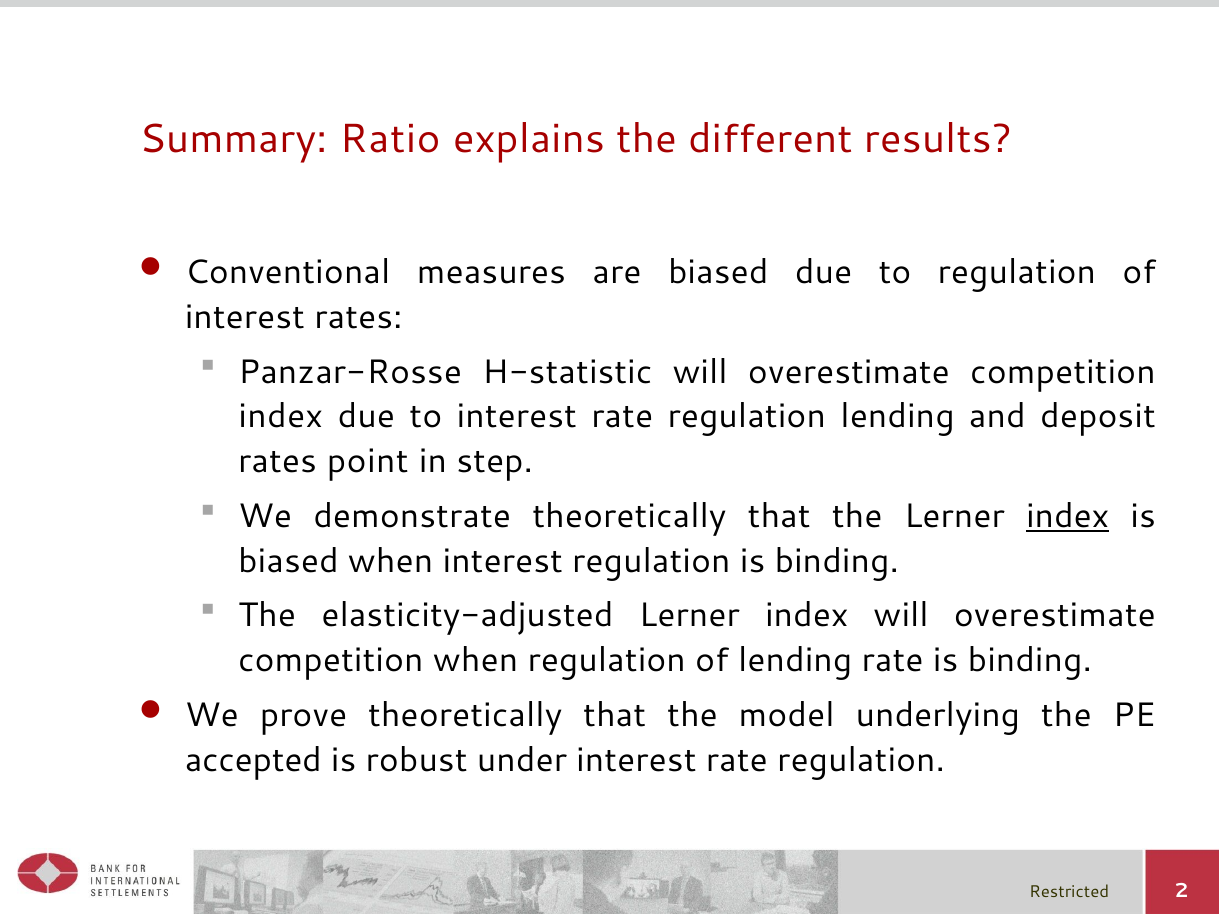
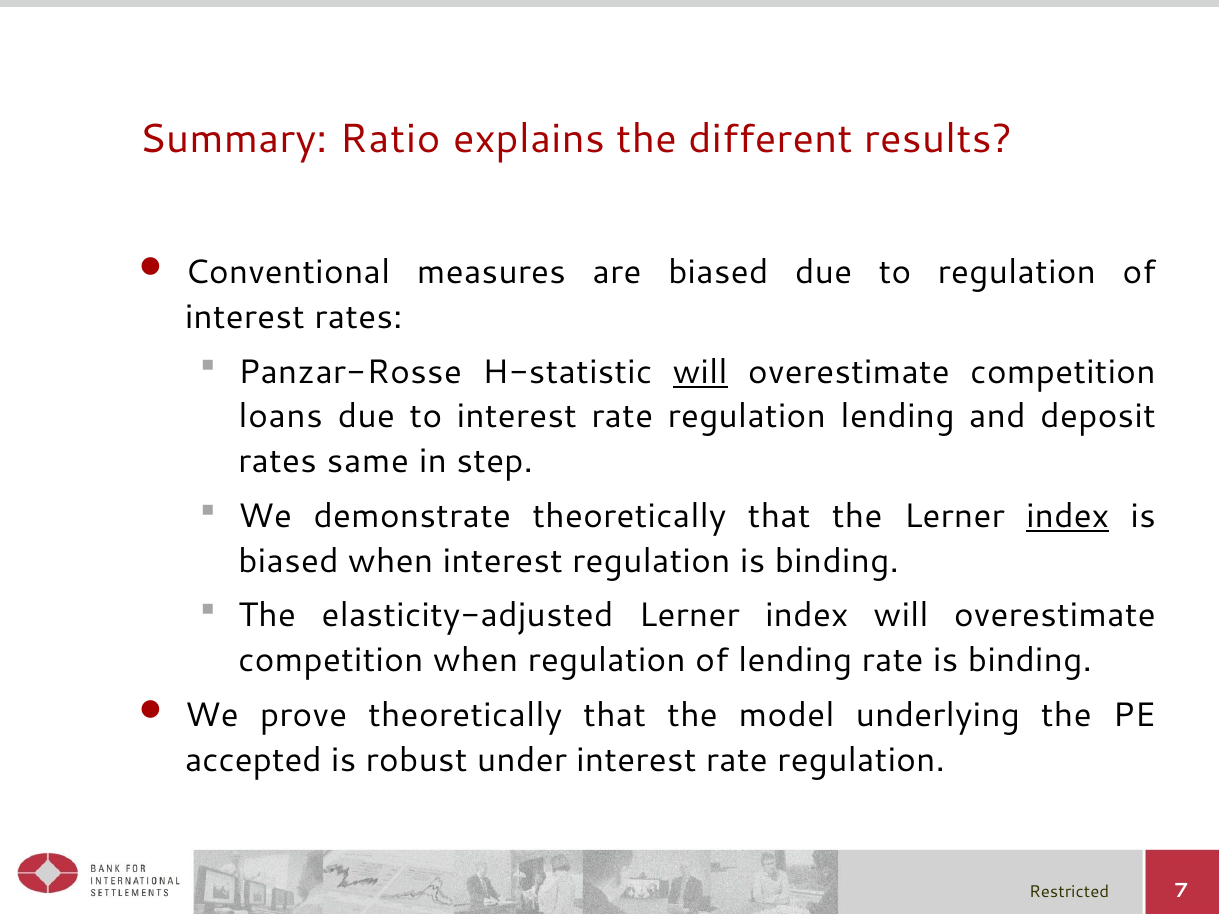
will at (700, 372) underline: none -> present
index at (281, 417): index -> loans
point: point -> same
2: 2 -> 7
